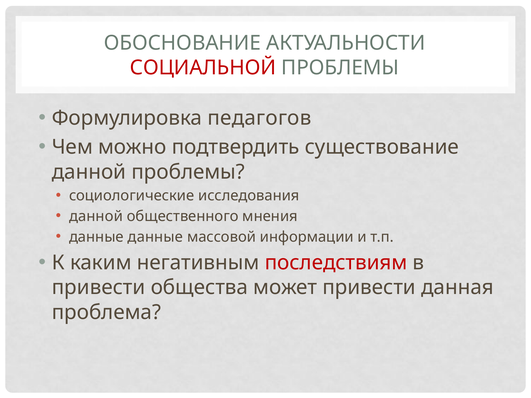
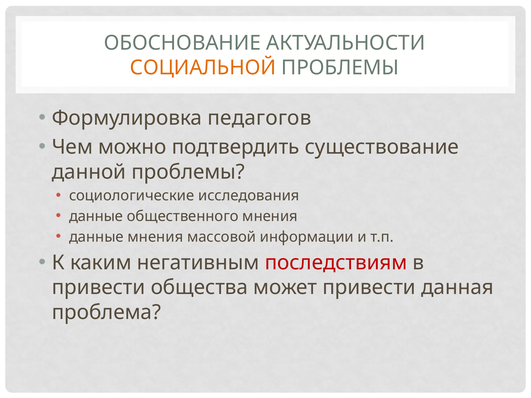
СОЦИАЛЬНОЙ colour: red -> orange
данной at (96, 216): данной -> данные
данные данные: данные -> мнения
